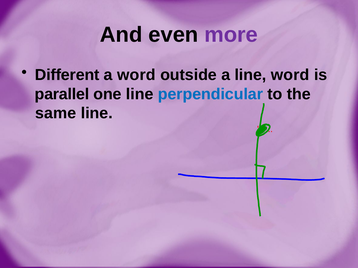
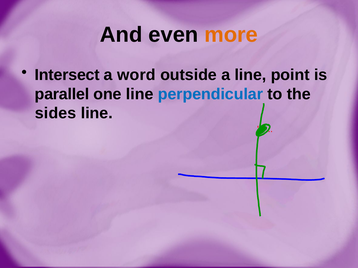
more colour: purple -> orange
Different: Different -> Intersect
line word: word -> point
same: same -> sides
